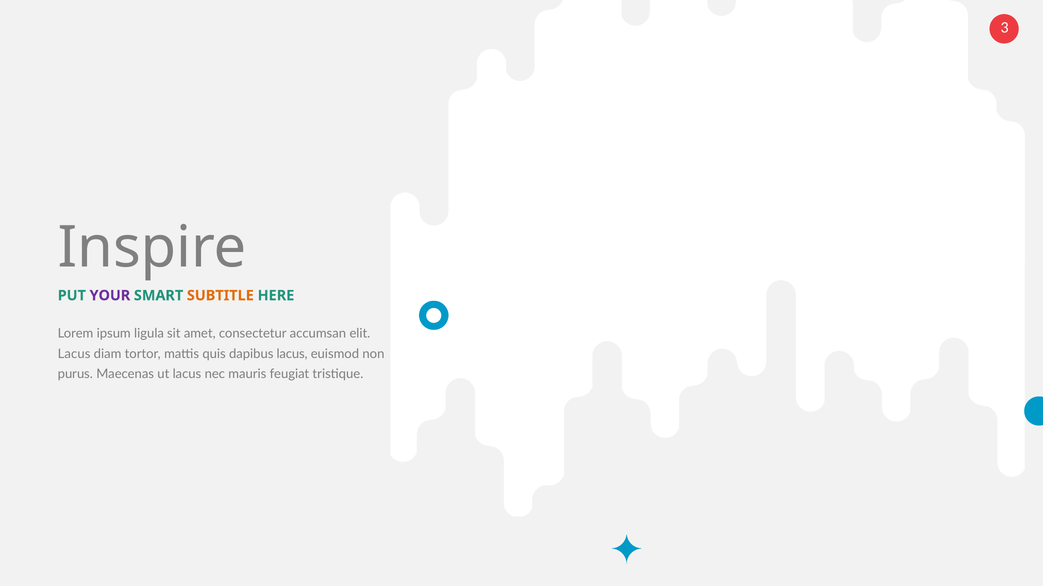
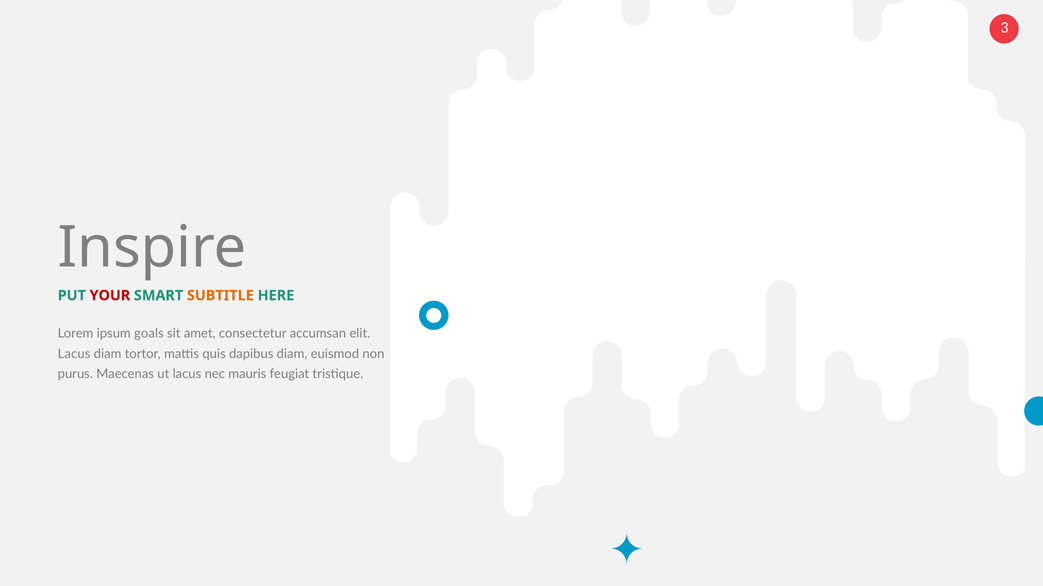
YOUR colour: purple -> red
ligula: ligula -> goals
dapibus lacus: lacus -> diam
